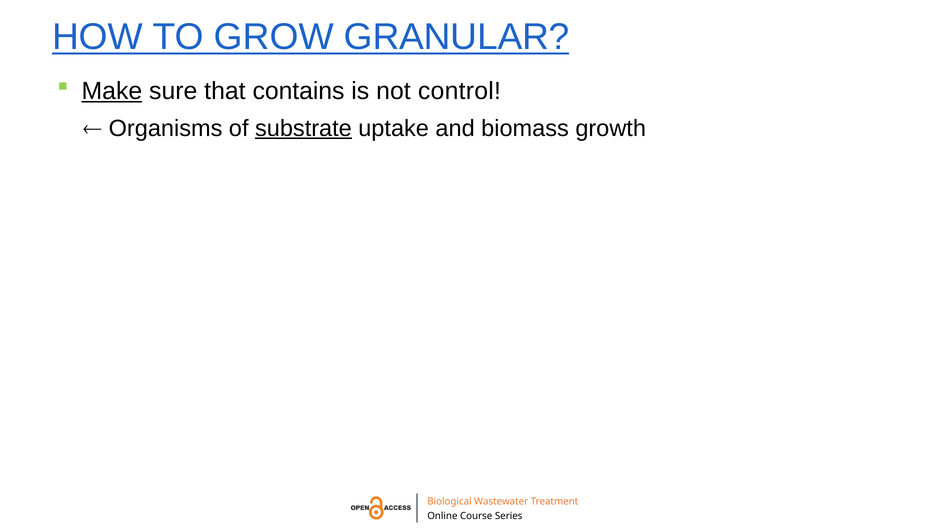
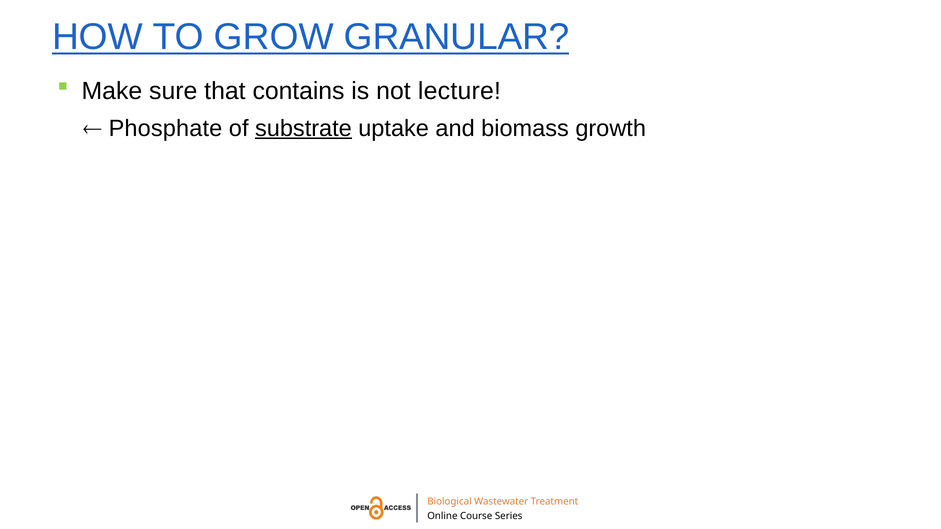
Make underline: present -> none
control: control -> lecture
Organisms: Organisms -> Phosphate
